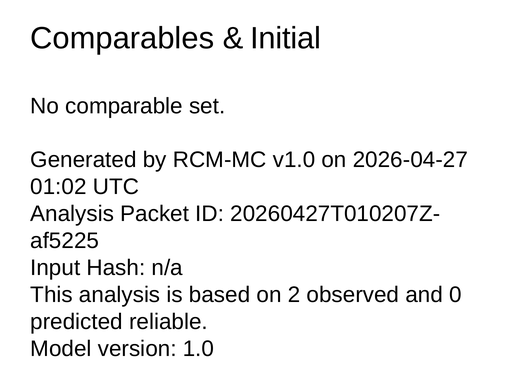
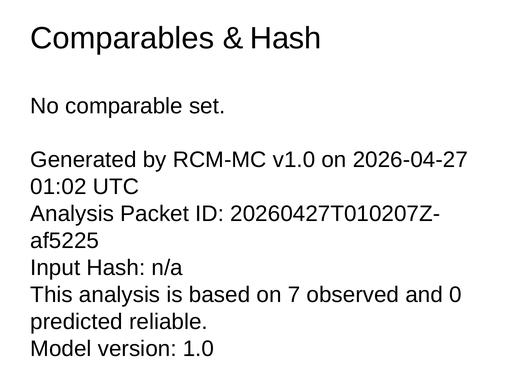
Initial at (286, 38): Initial -> Hash
2: 2 -> 7
